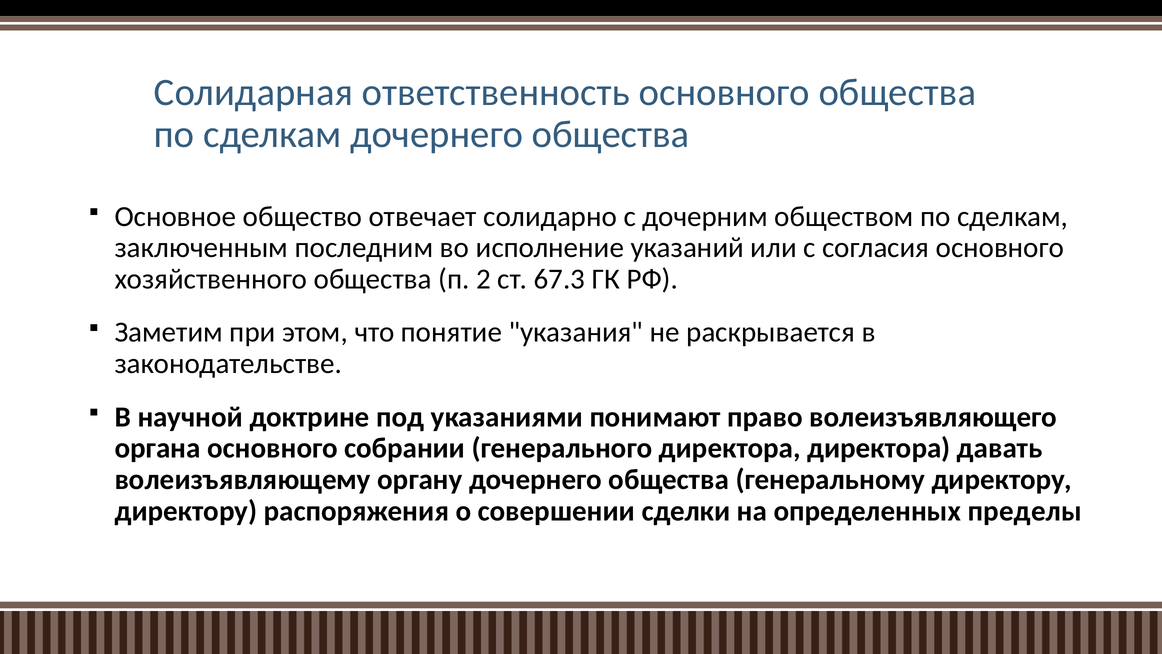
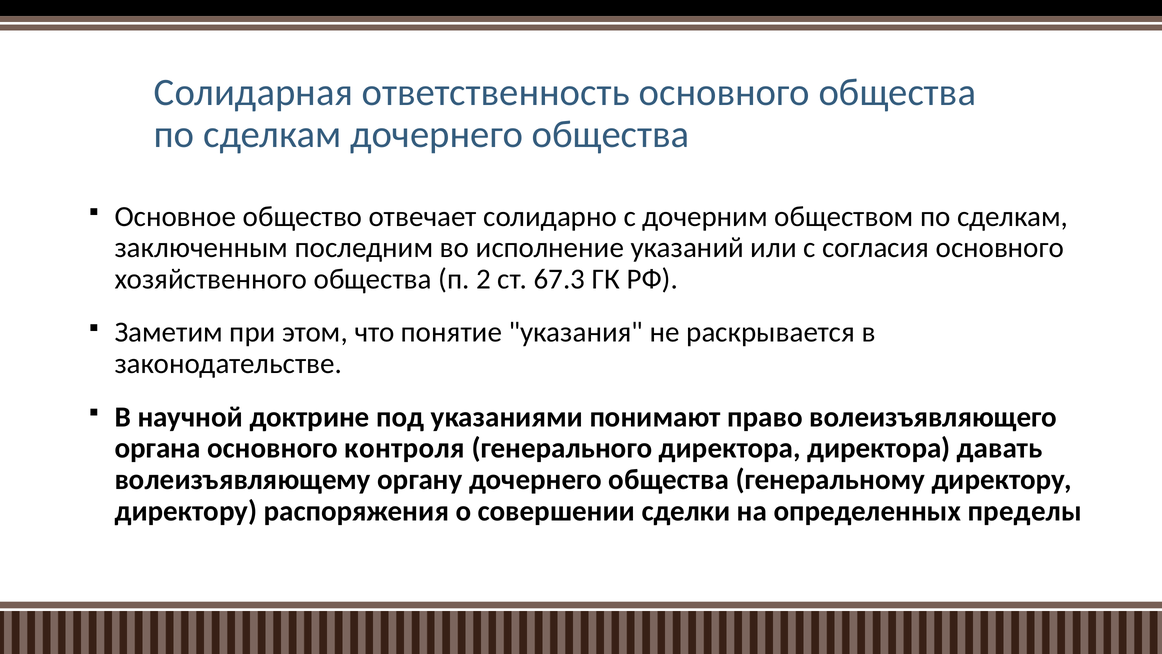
собрании: собрании -> контроля
